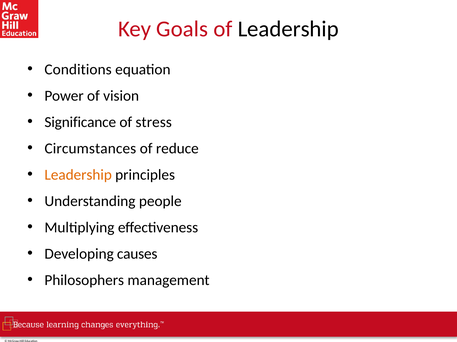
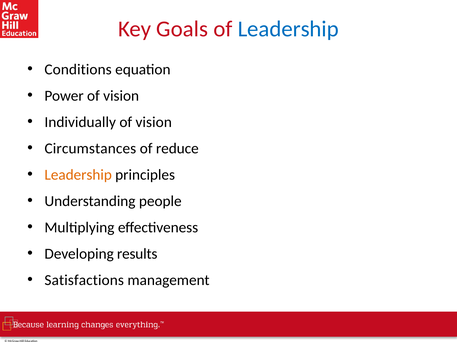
Leadership at (288, 29) colour: black -> blue
Significance: Significance -> Individually
stress at (154, 122): stress -> vision
causes: causes -> results
Philosophers: Philosophers -> Satisfactions
